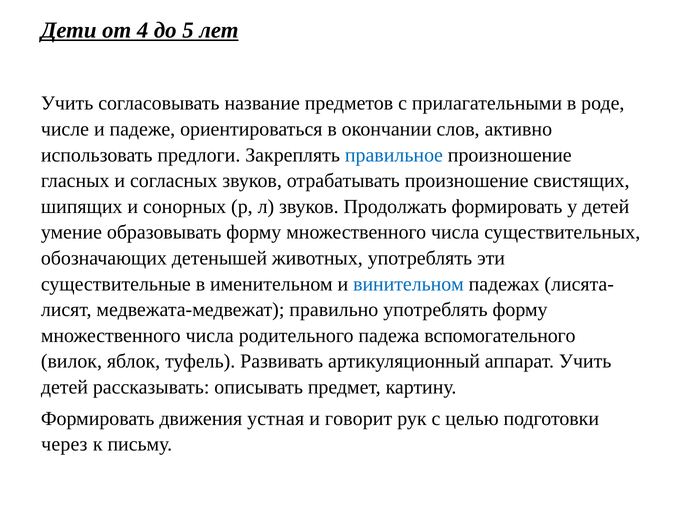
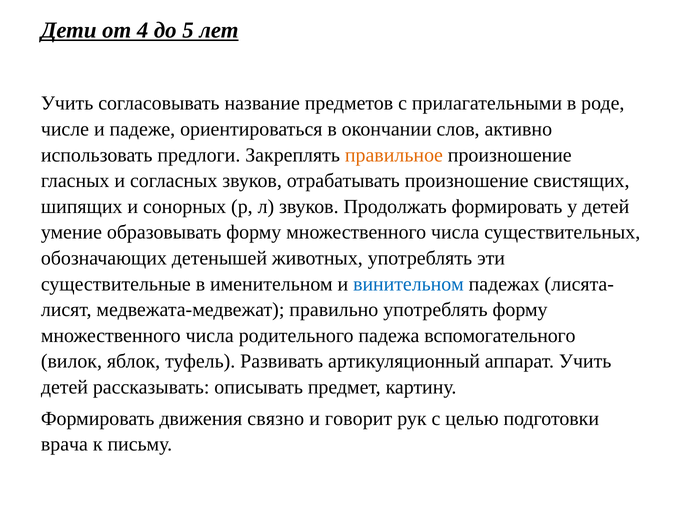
правильное colour: blue -> orange
устная: устная -> связно
через: через -> врача
